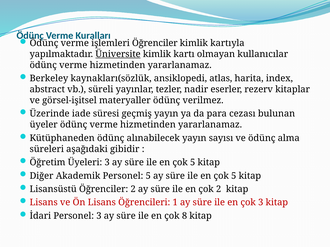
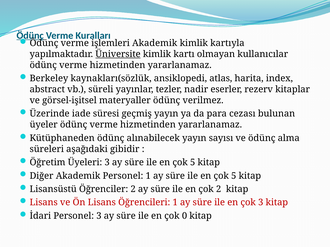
Ödünç at (30, 36) underline: none -> present
işlemleri Öğrenciler: Öğrenciler -> Akademik
Personel 5: 5 -> 1
8: 8 -> 0
